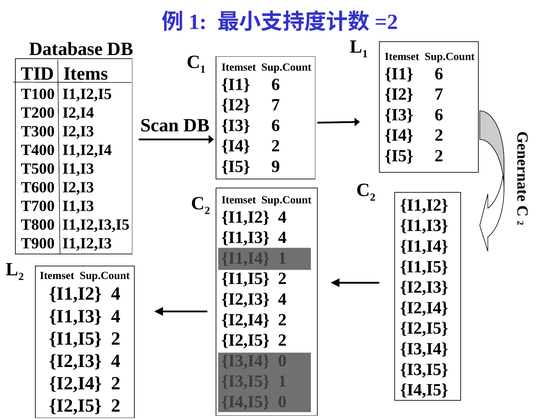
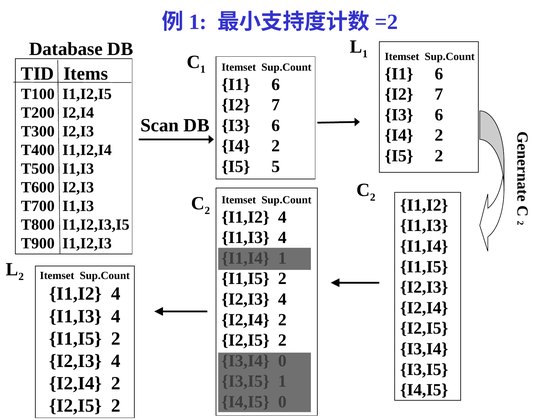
9: 9 -> 5
